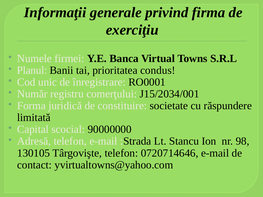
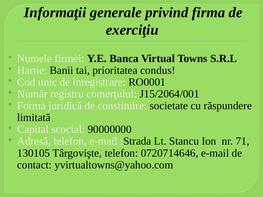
Planul: Planul -> Hartie
J15/2034/001: J15/2034/001 -> J15/2064/001
98: 98 -> 71
